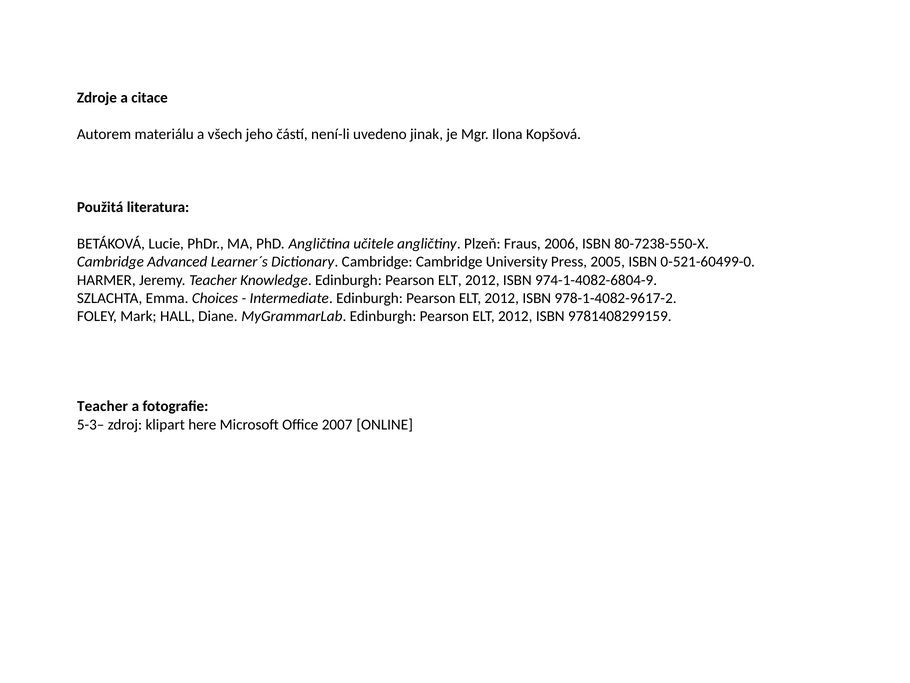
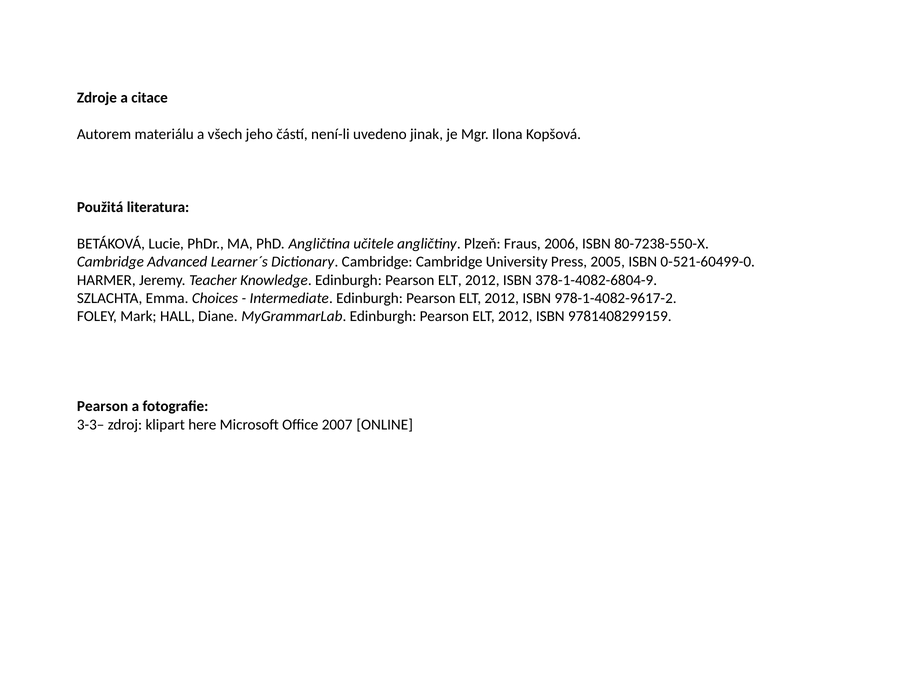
974-1-4082-6804-9: 974-1-4082-6804-9 -> 378-1-4082-6804-9
Teacher at (103, 406): Teacher -> Pearson
5-3–: 5-3– -> 3-3–
